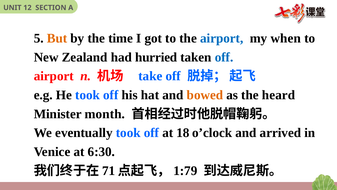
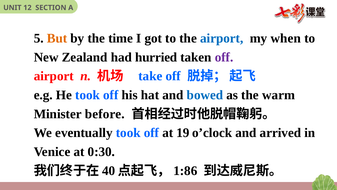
off at (224, 57) colour: blue -> purple
bowed colour: orange -> blue
heard: heard -> warm
month: month -> before
18: 18 -> 19
6:30: 6:30 -> 0:30
71: 71 -> 40
1:79: 1:79 -> 1:86
